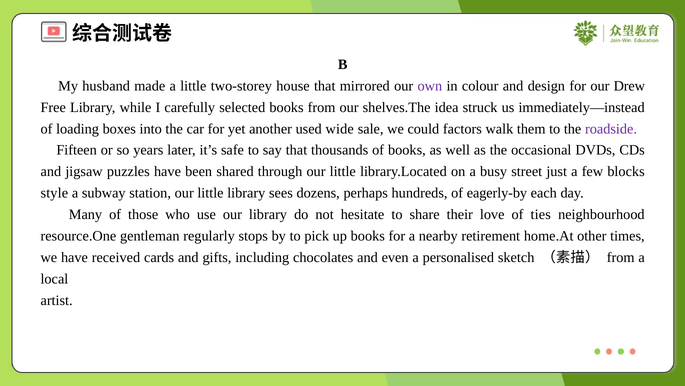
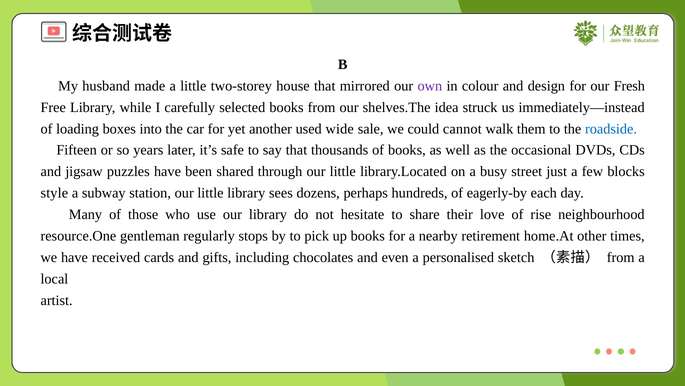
Drew: Drew -> Fresh
factors: factors -> cannot
roadside colour: purple -> blue
ties: ties -> rise
